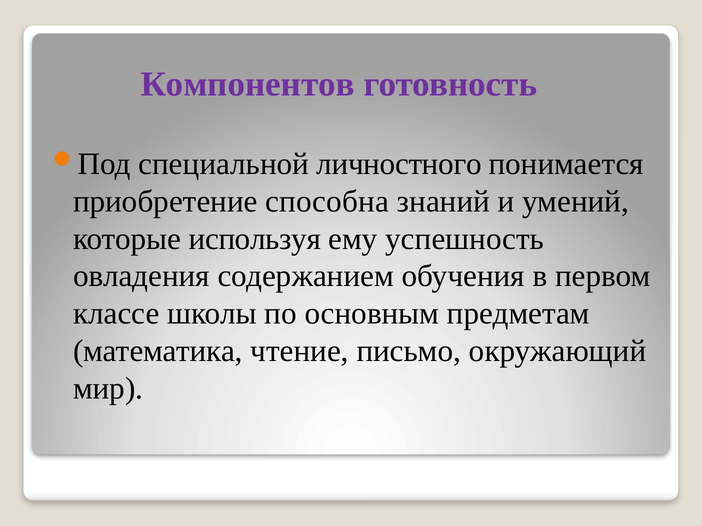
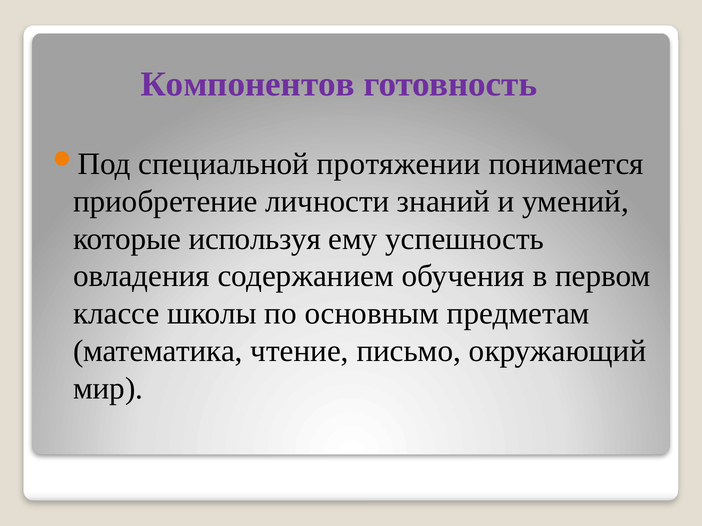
личностного: личностного -> протяжении
способна: способна -> личности
